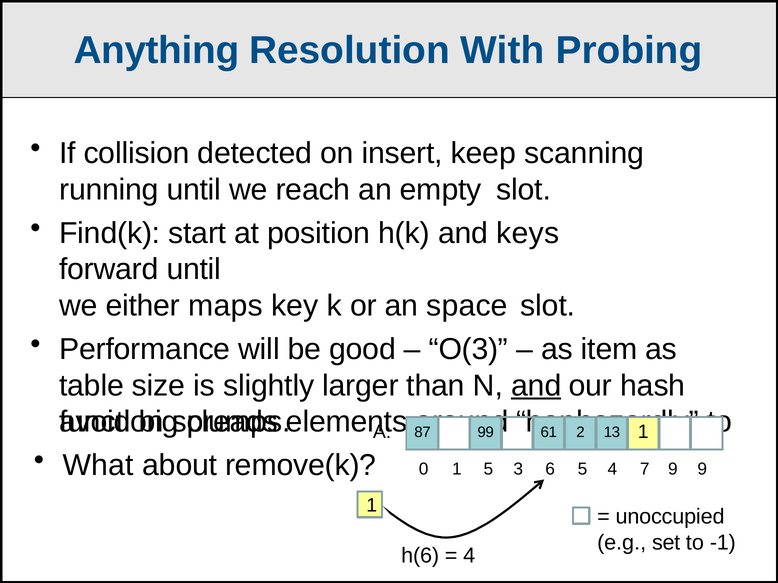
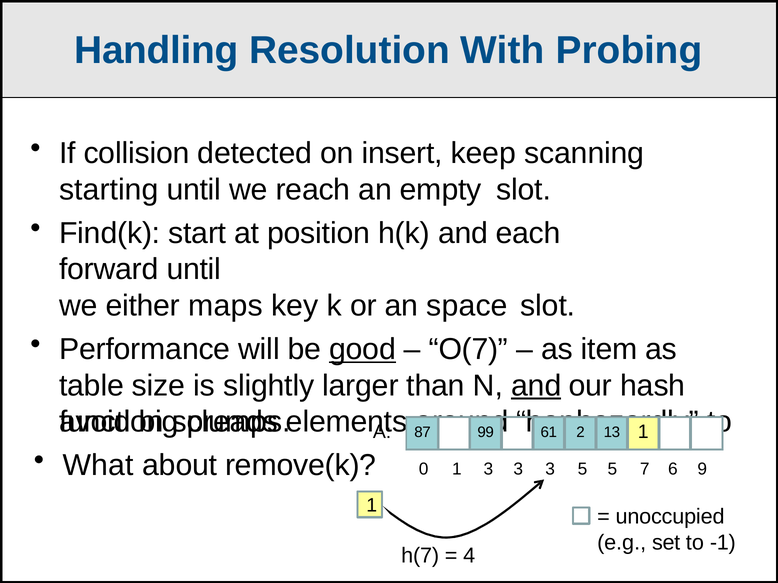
Anything: Anything -> Handling
running: running -> starting
keys: keys -> each
good underline: none -> present
O(3: O(3 -> O(7
1 5: 5 -> 3
6 at (550, 470): 6 -> 3
5 4: 4 -> 5
7 9: 9 -> 6
h(6: h(6 -> h(7
